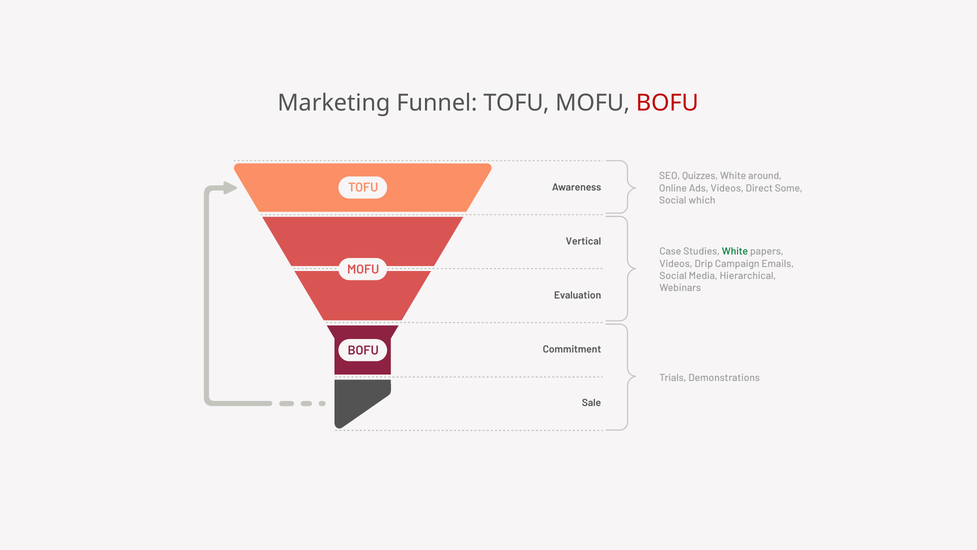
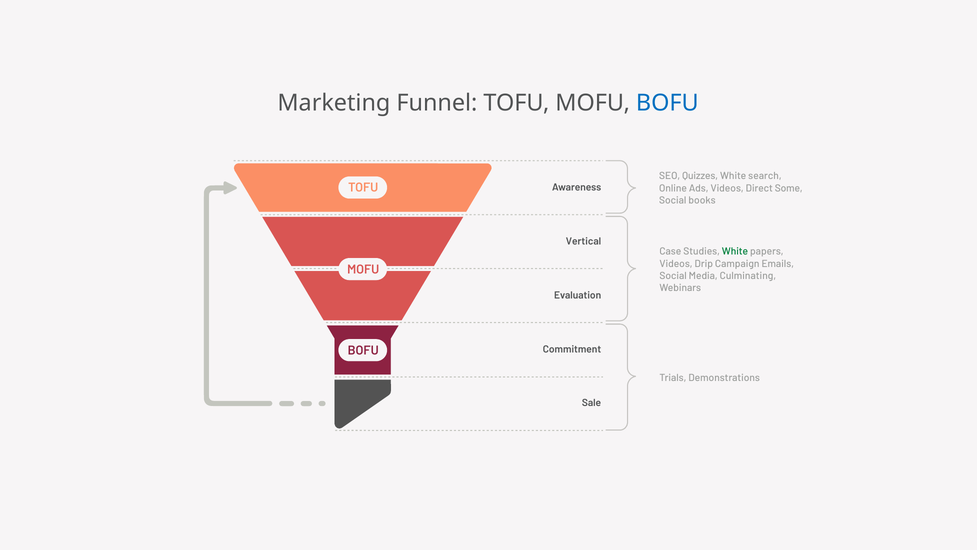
BOFU at (667, 103) colour: red -> blue
around: around -> search
which: which -> books
Hierarchical: Hierarchical -> Culminating
